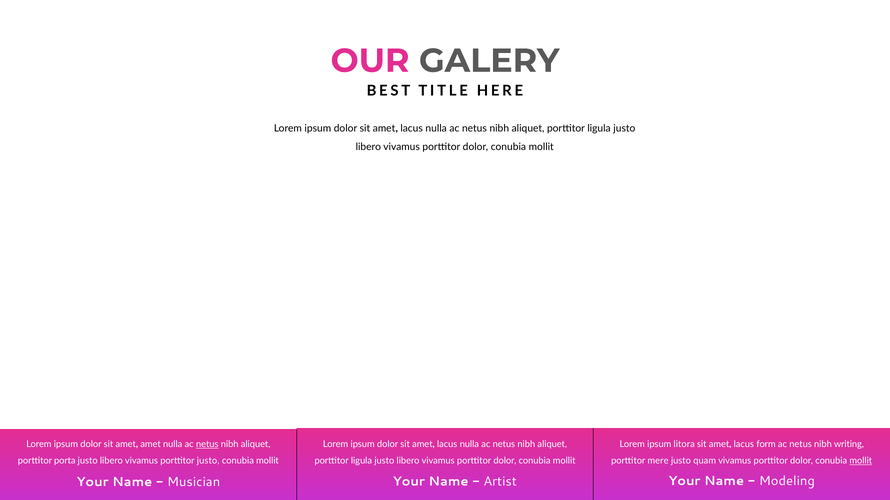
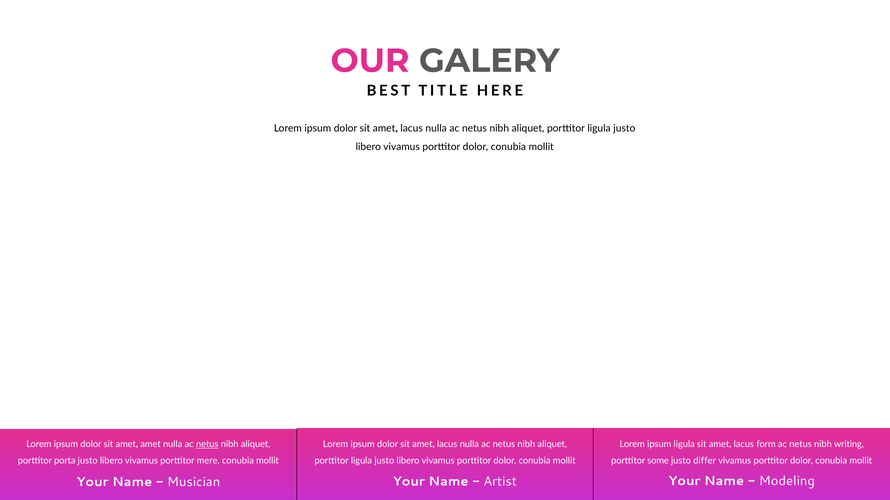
ipsum litora: litora -> ligula
porttitor justo: justo -> mere
mere: mere -> some
quam: quam -> differ
mollit at (861, 461) underline: present -> none
